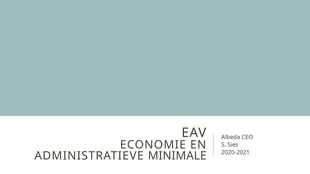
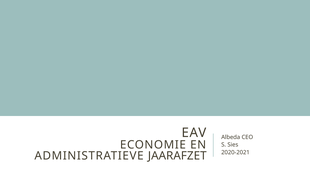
MINIMALE: MINIMALE -> JAARAFZET
